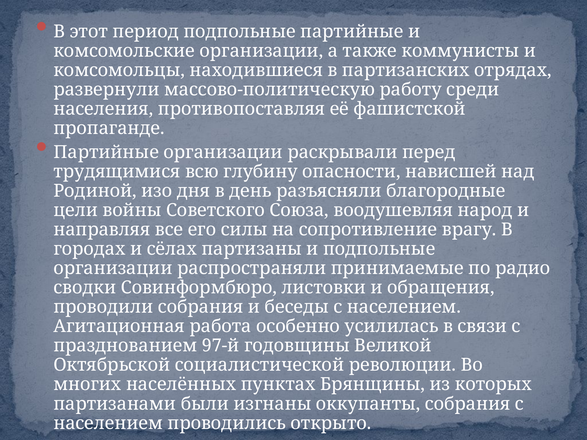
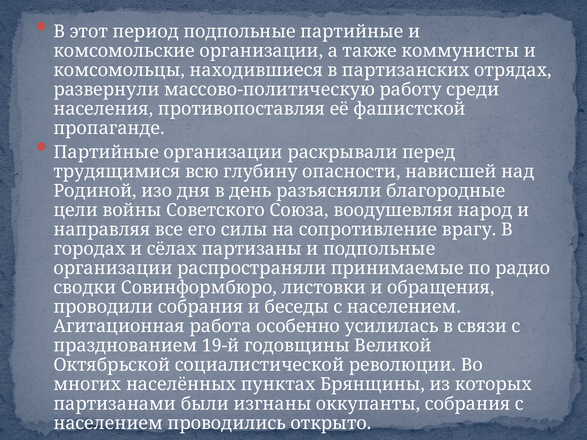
97-й: 97-й -> 19-й
